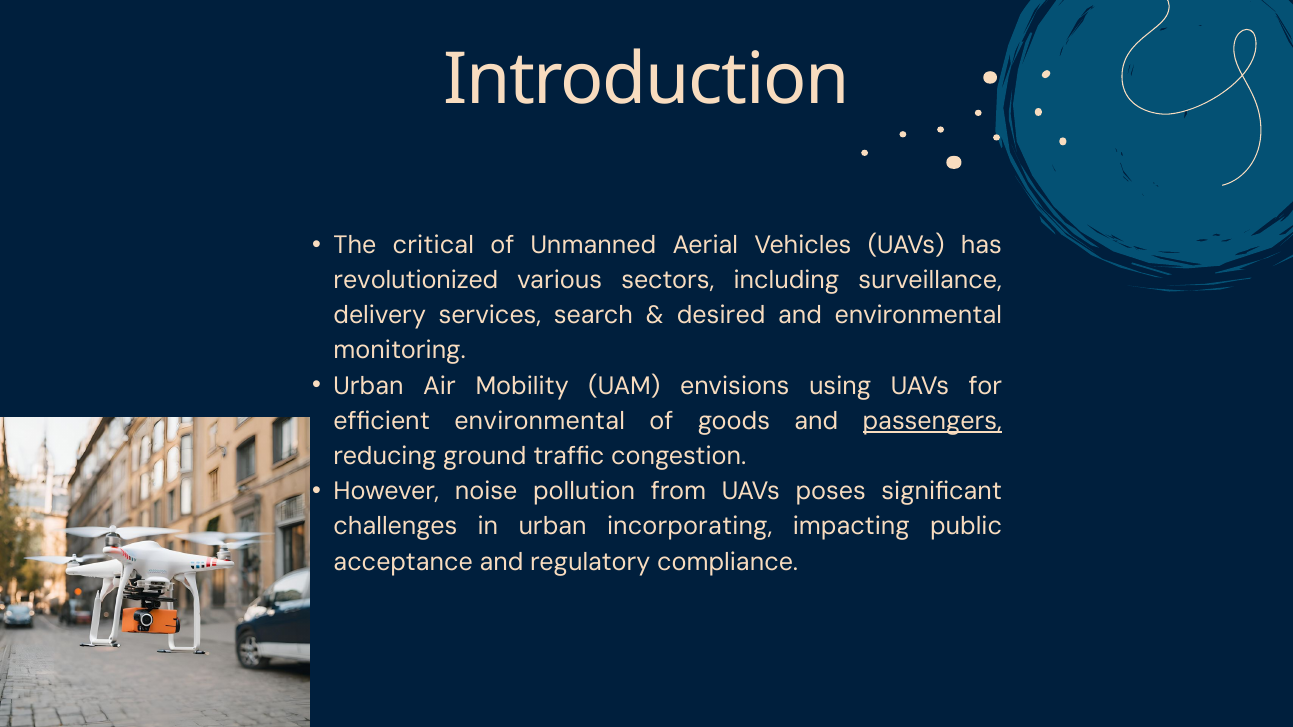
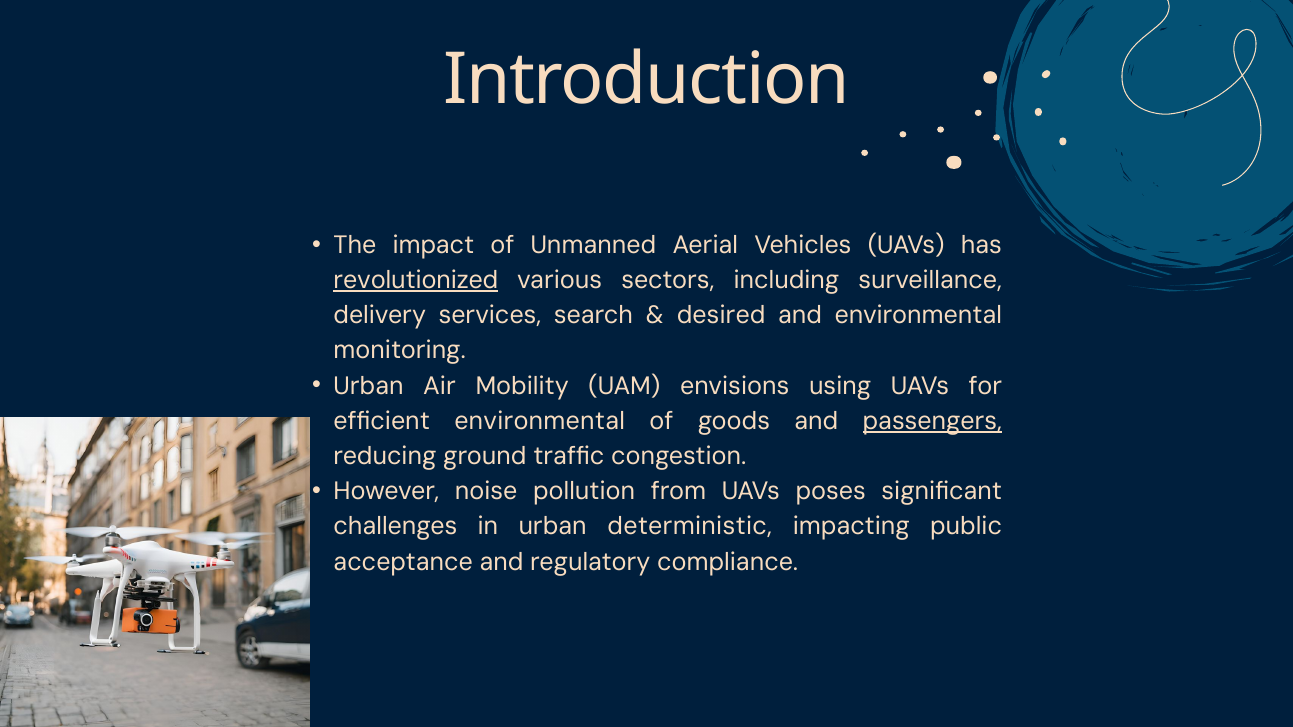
critical: critical -> impact
revolutionized underline: none -> present
incorporating: incorporating -> deterministic
